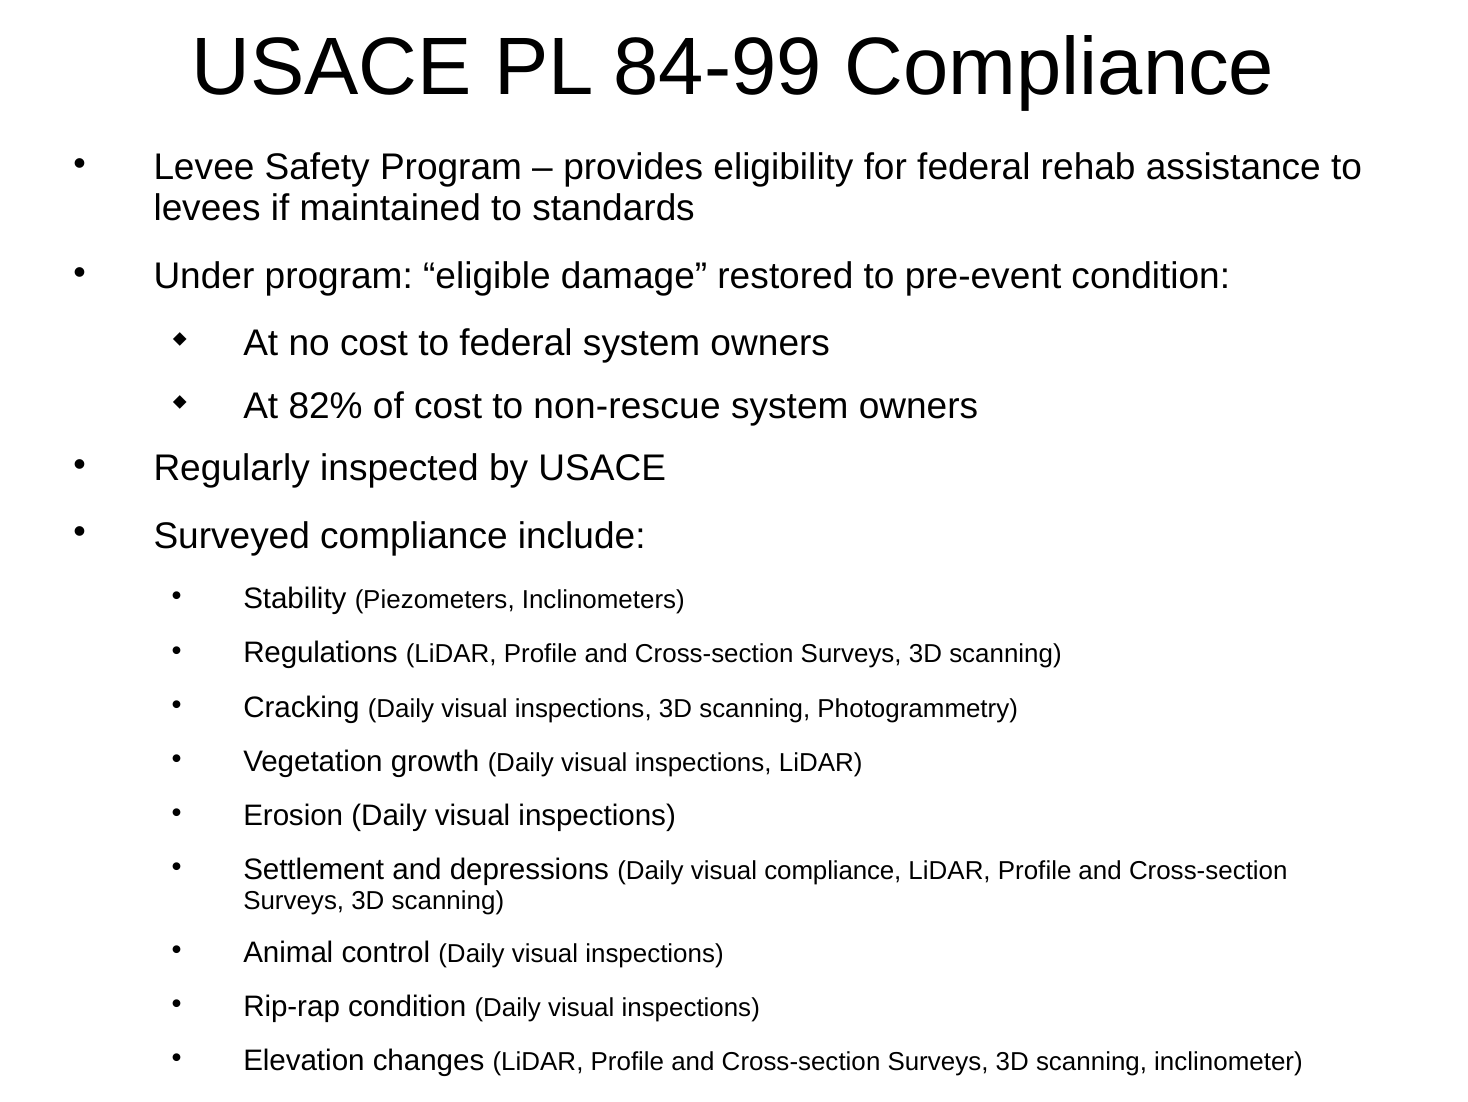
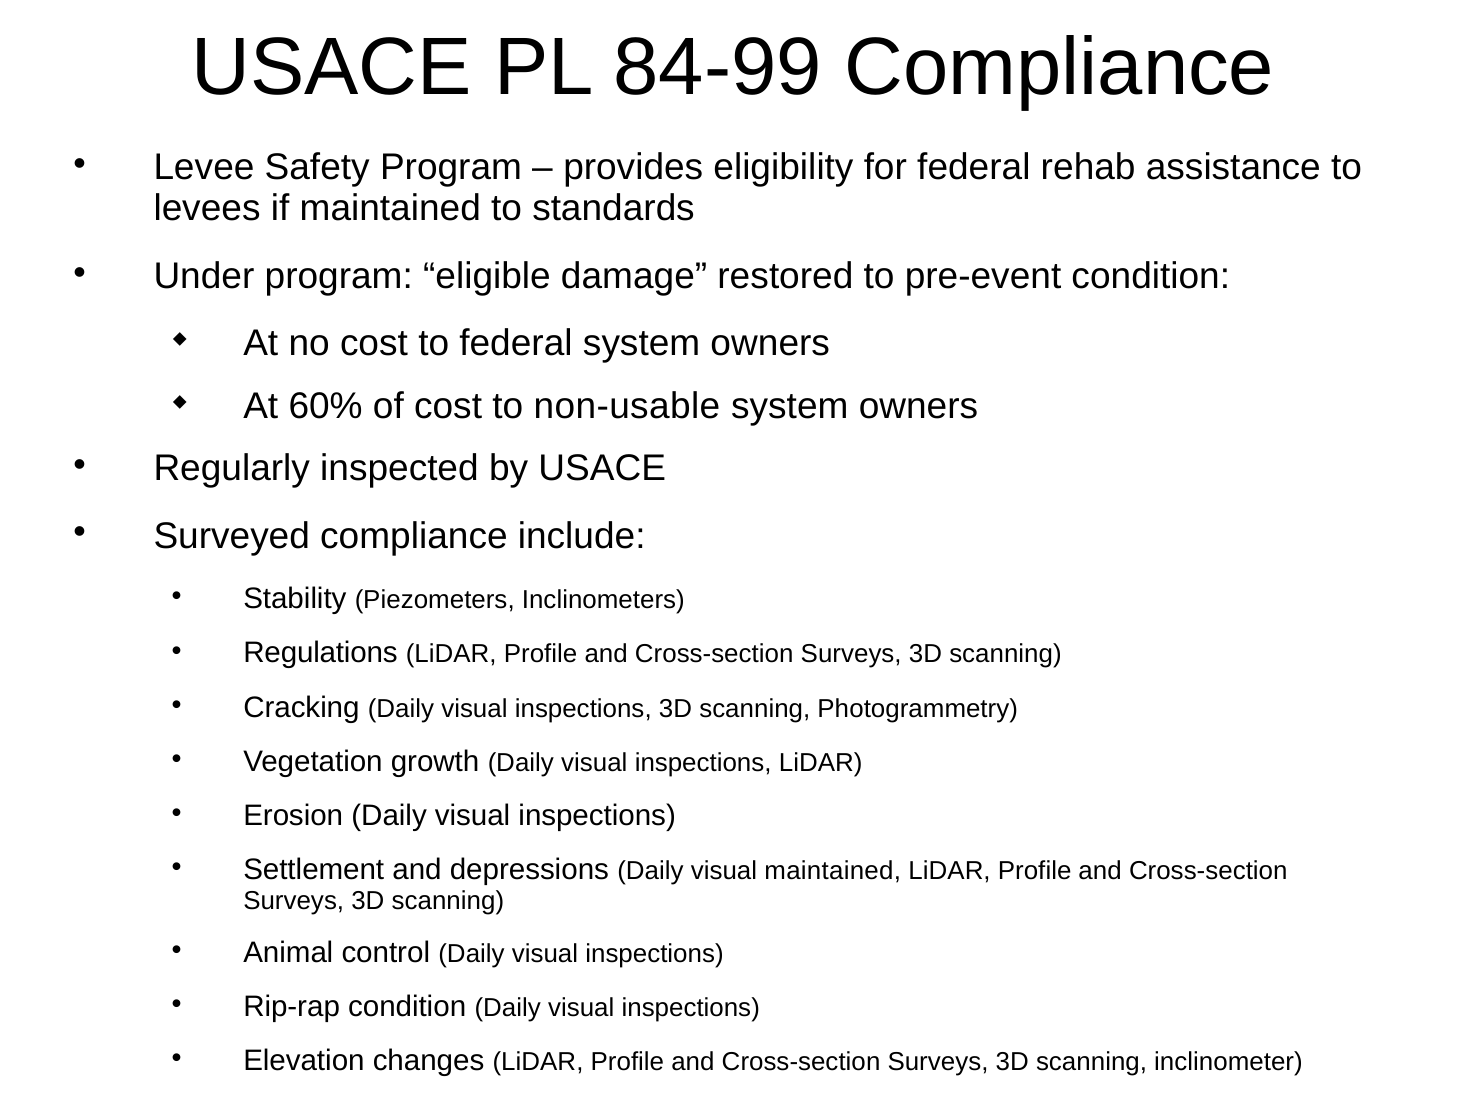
82%: 82% -> 60%
non-rescue: non-rescue -> non-usable
visual compliance: compliance -> maintained
